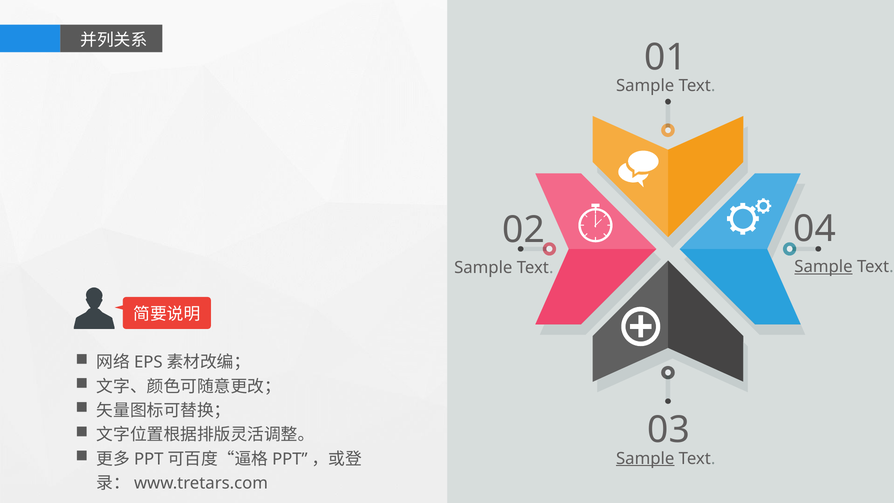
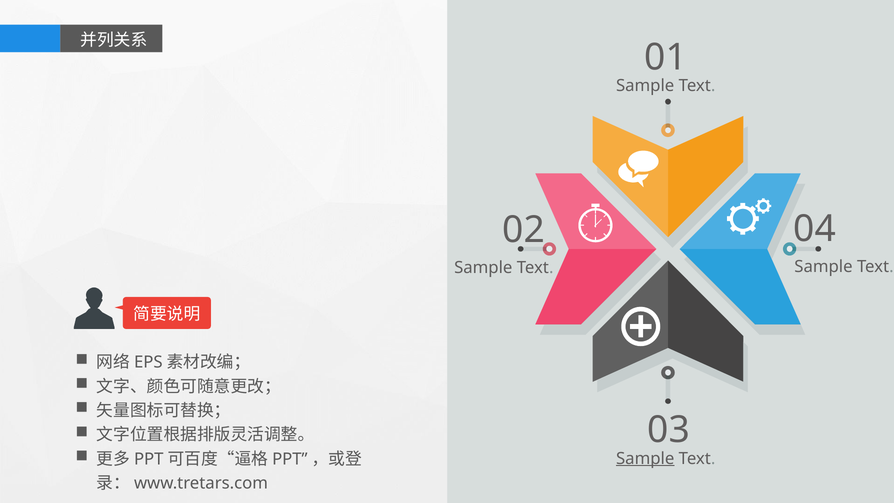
Sample at (823, 267) underline: present -> none
